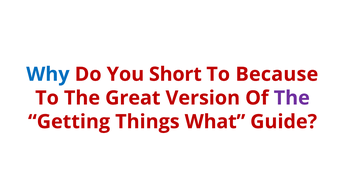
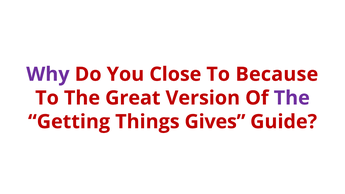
Why colour: blue -> purple
Short: Short -> Close
What: What -> Gives
